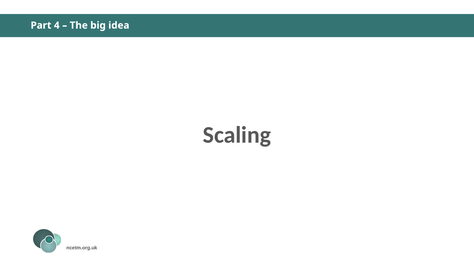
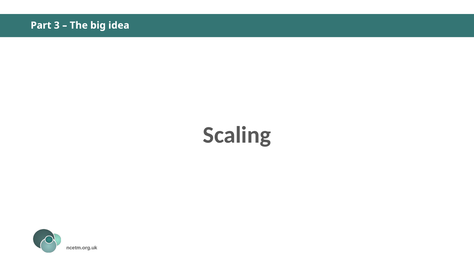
4: 4 -> 3
